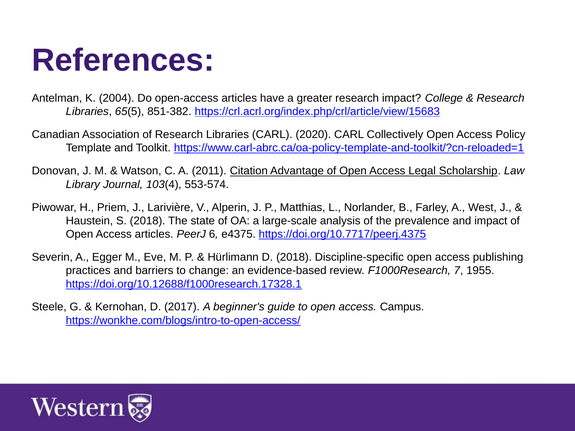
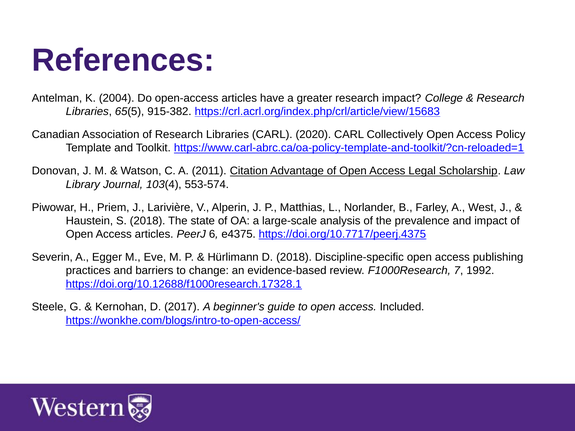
851-382: 851-382 -> 915-382
1955: 1955 -> 1992
Campus: Campus -> Included
